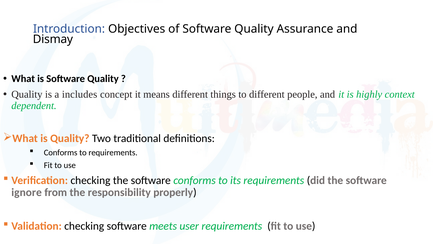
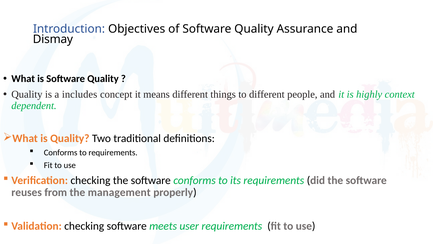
ignore: ignore -> reuses
responsibility: responsibility -> management
